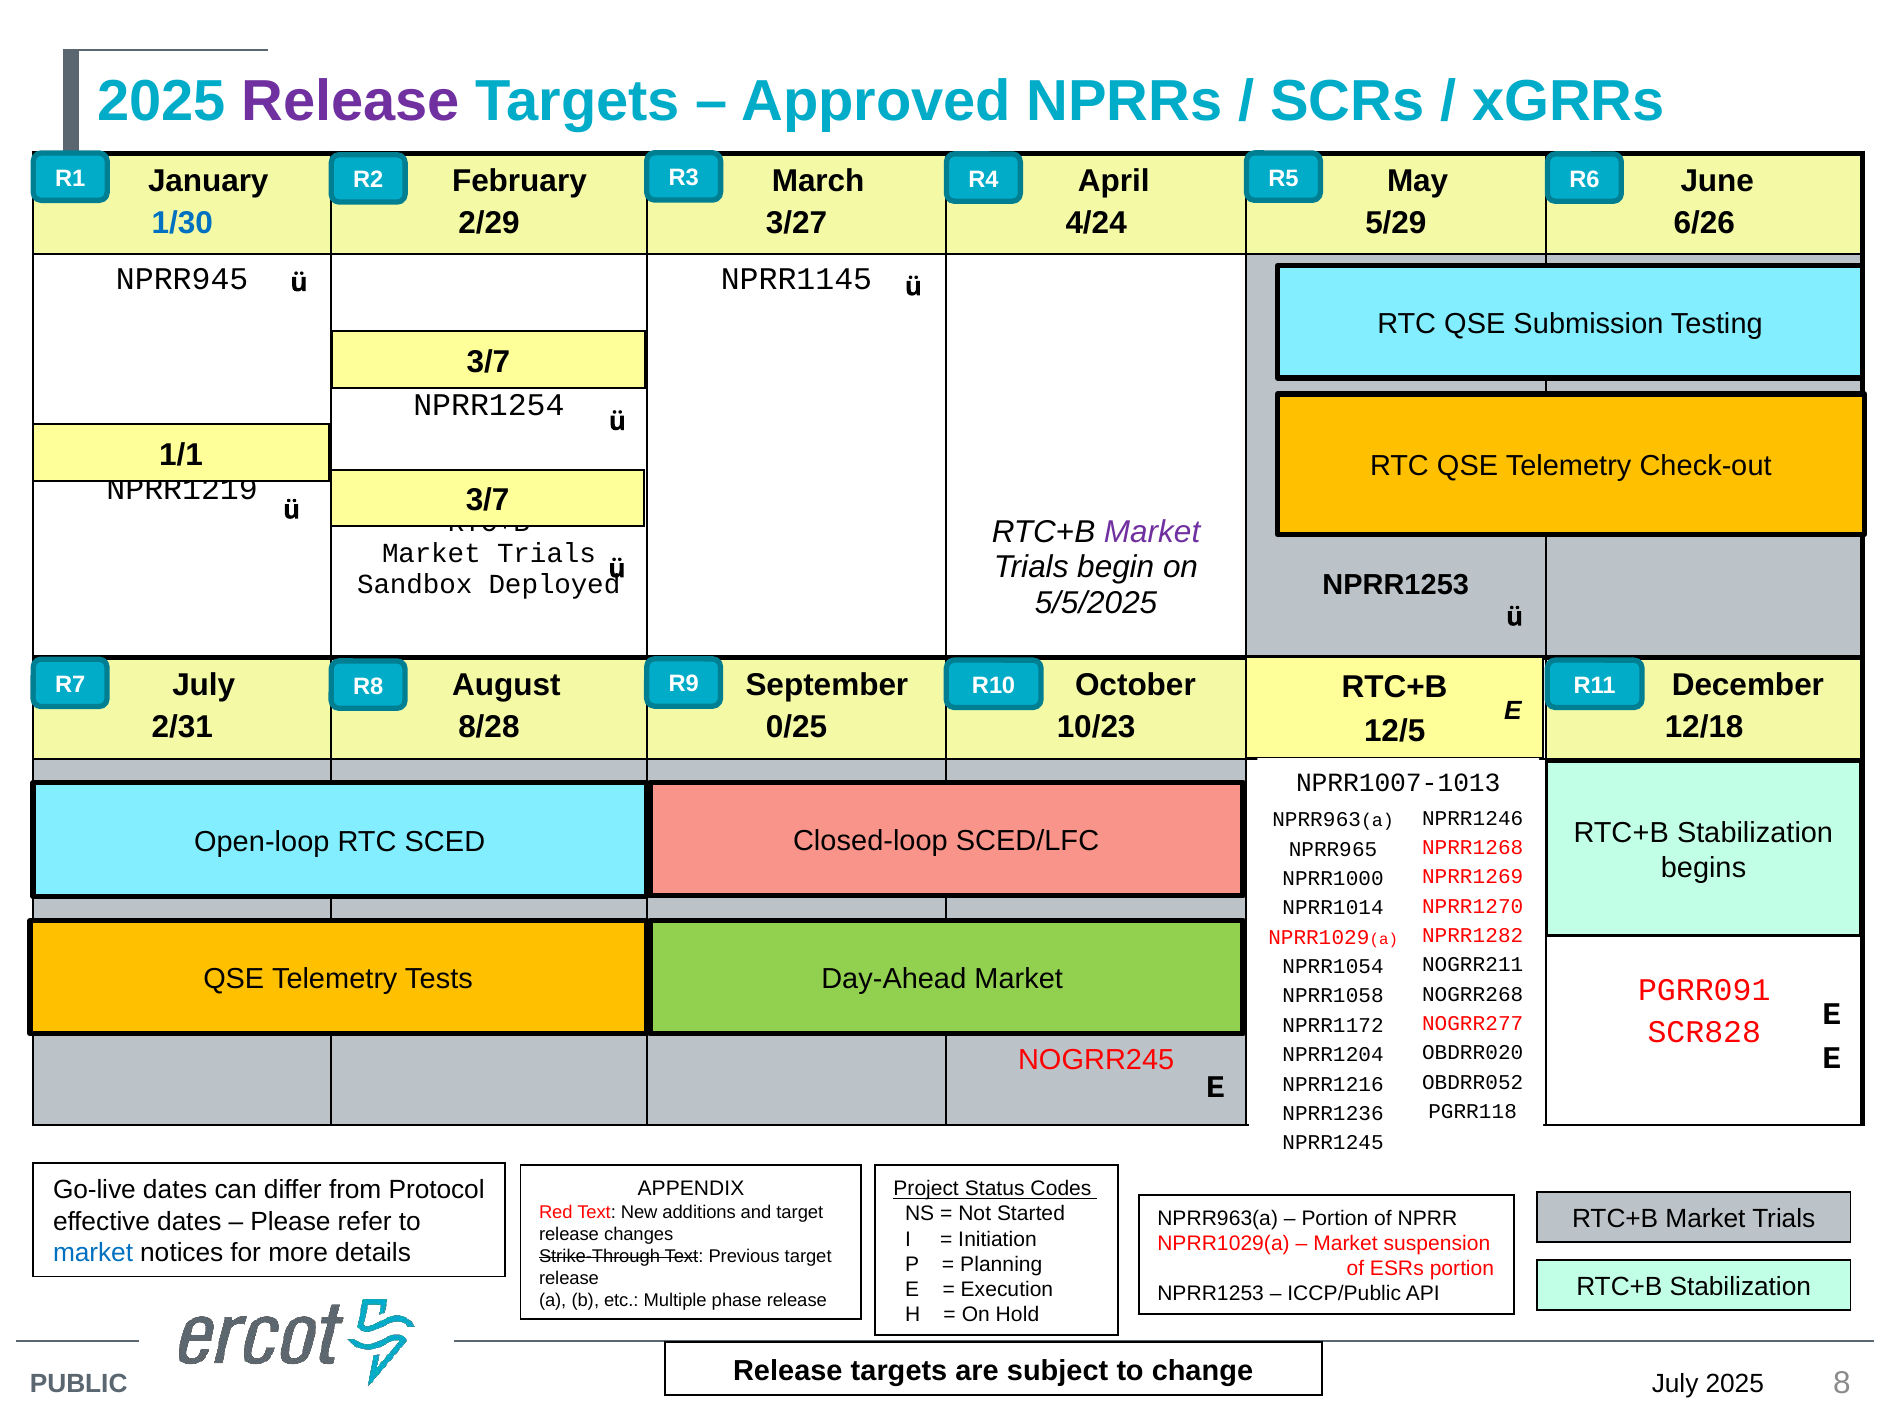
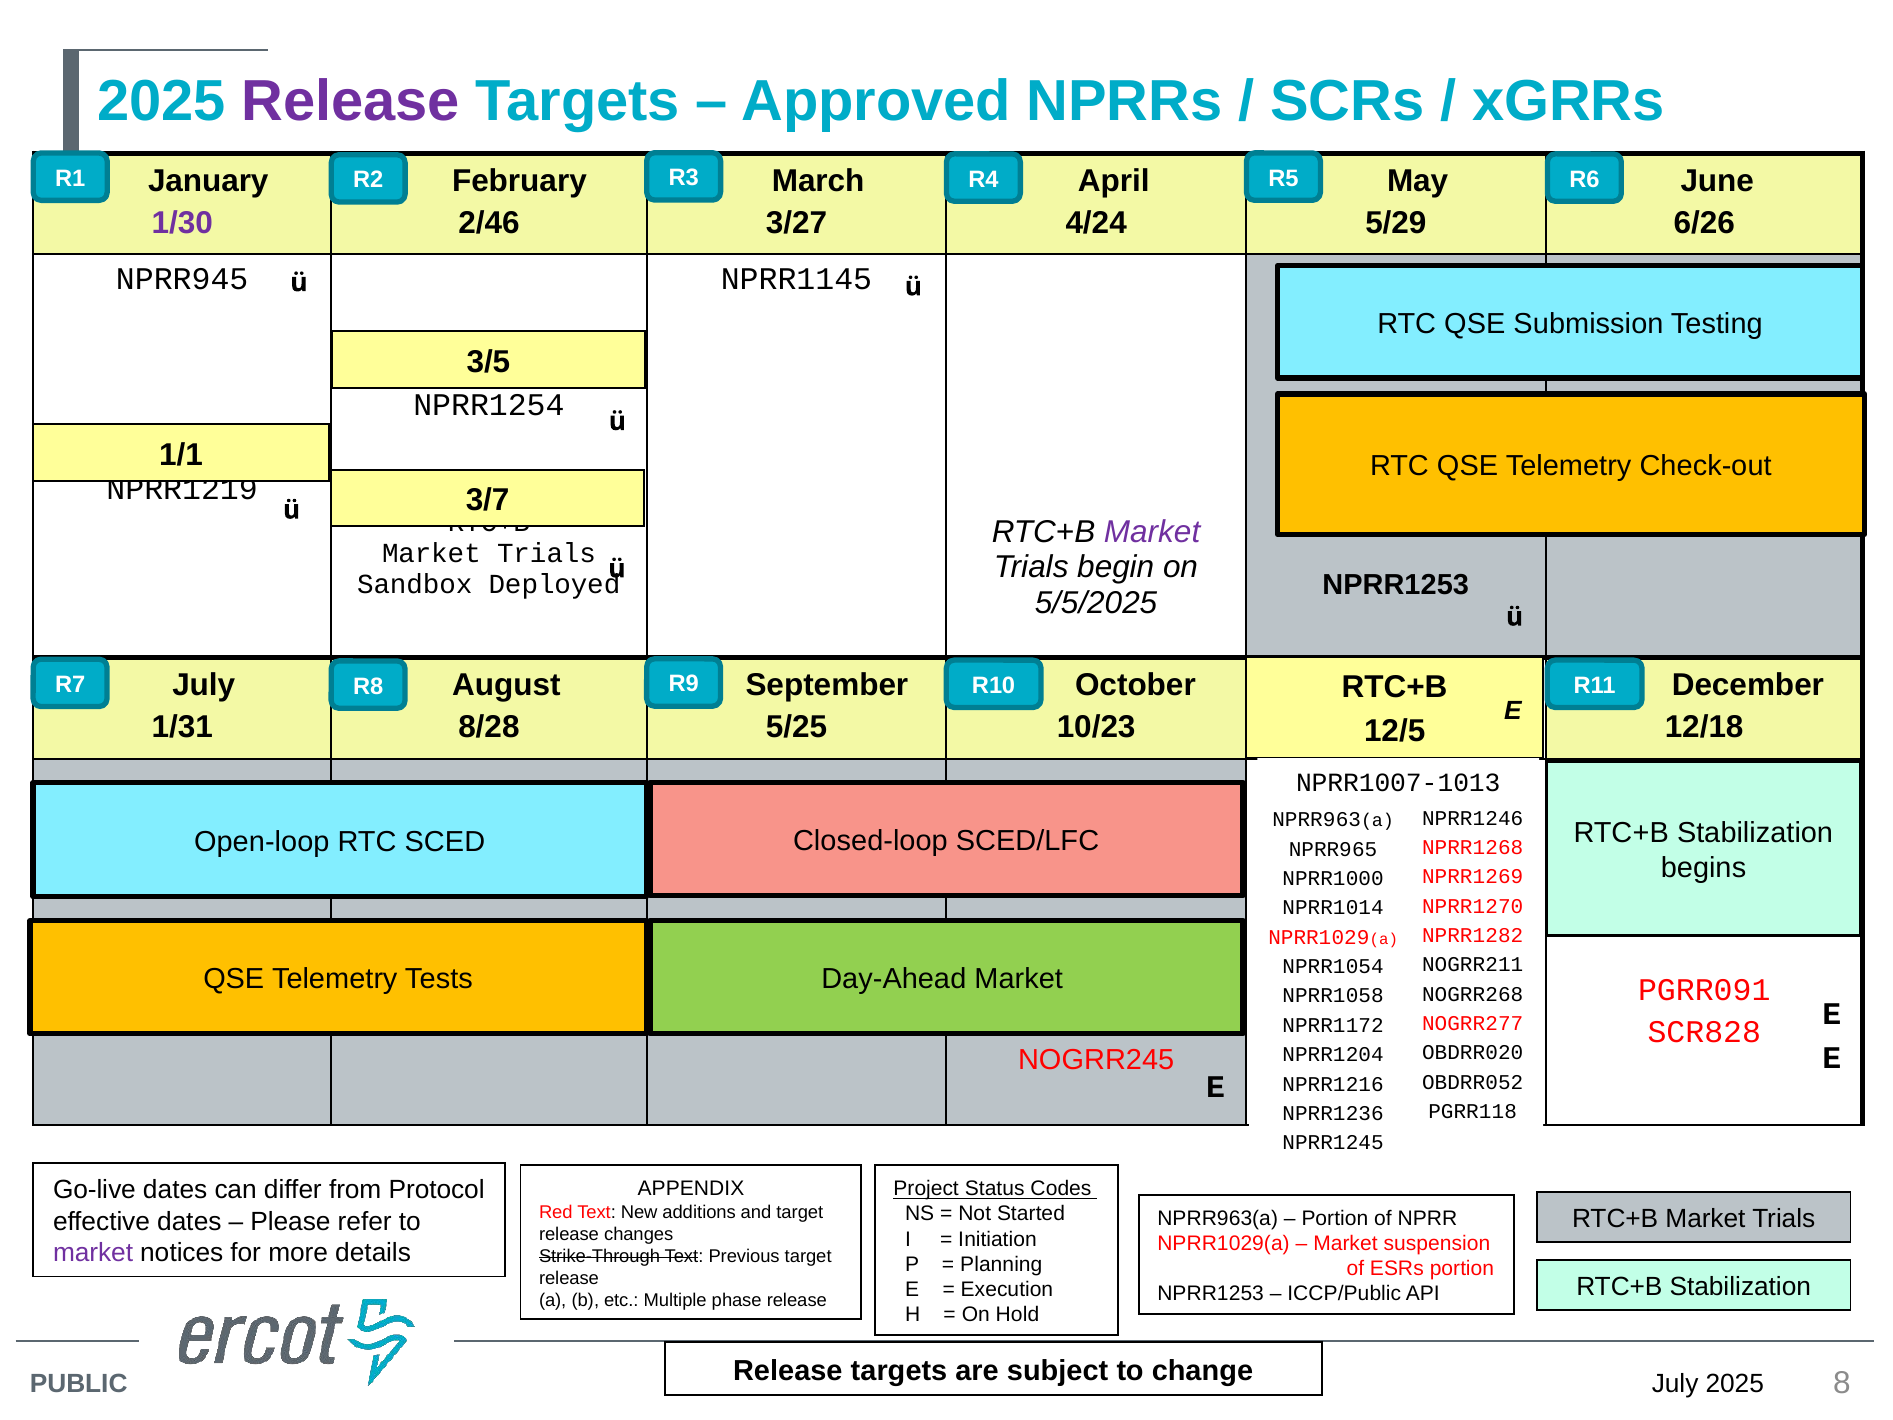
1/30 colour: blue -> purple
2/29: 2/29 -> 2/46
3/7 at (488, 362): 3/7 -> 3/5
2/31: 2/31 -> 1/31
0/25: 0/25 -> 5/25
market at (93, 1253) colour: blue -> purple
